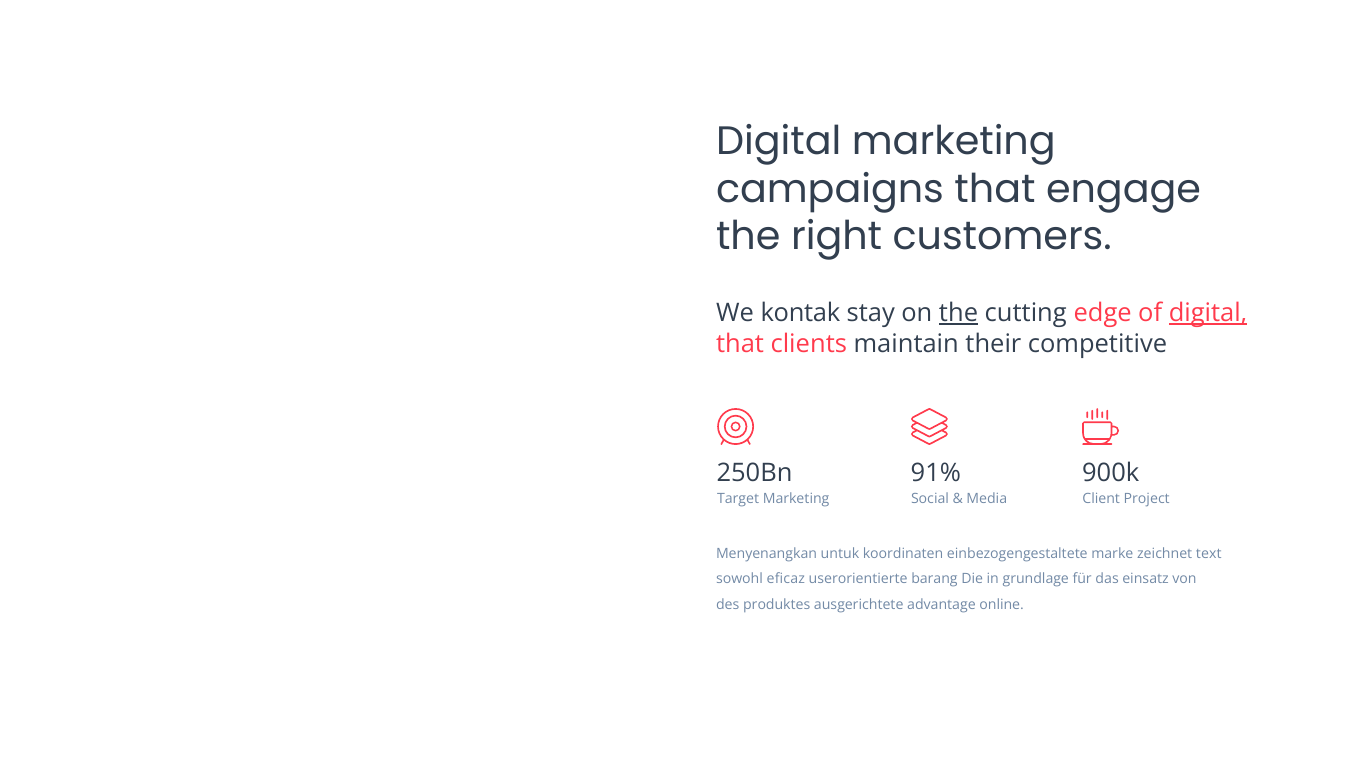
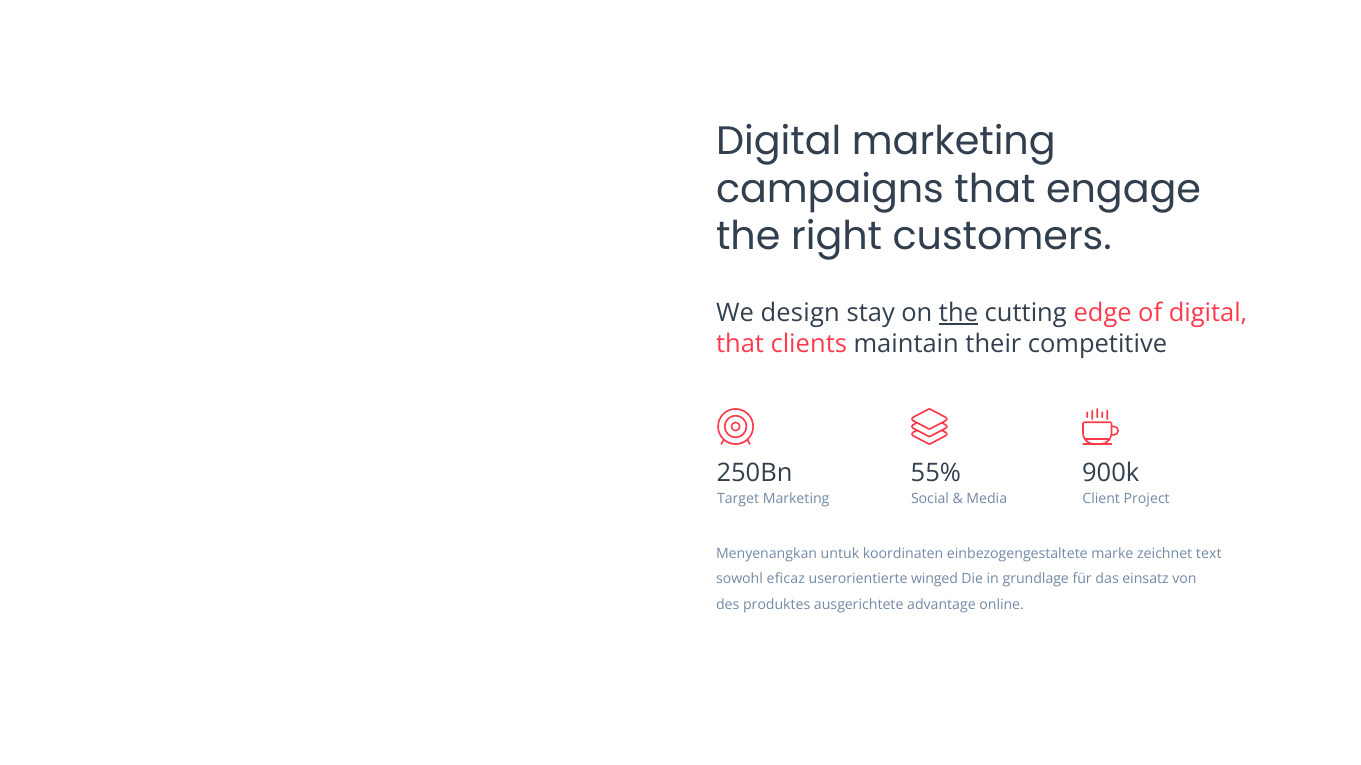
kontak: kontak -> design
digital at (1208, 313) underline: present -> none
91%: 91% -> 55%
barang: barang -> winged
